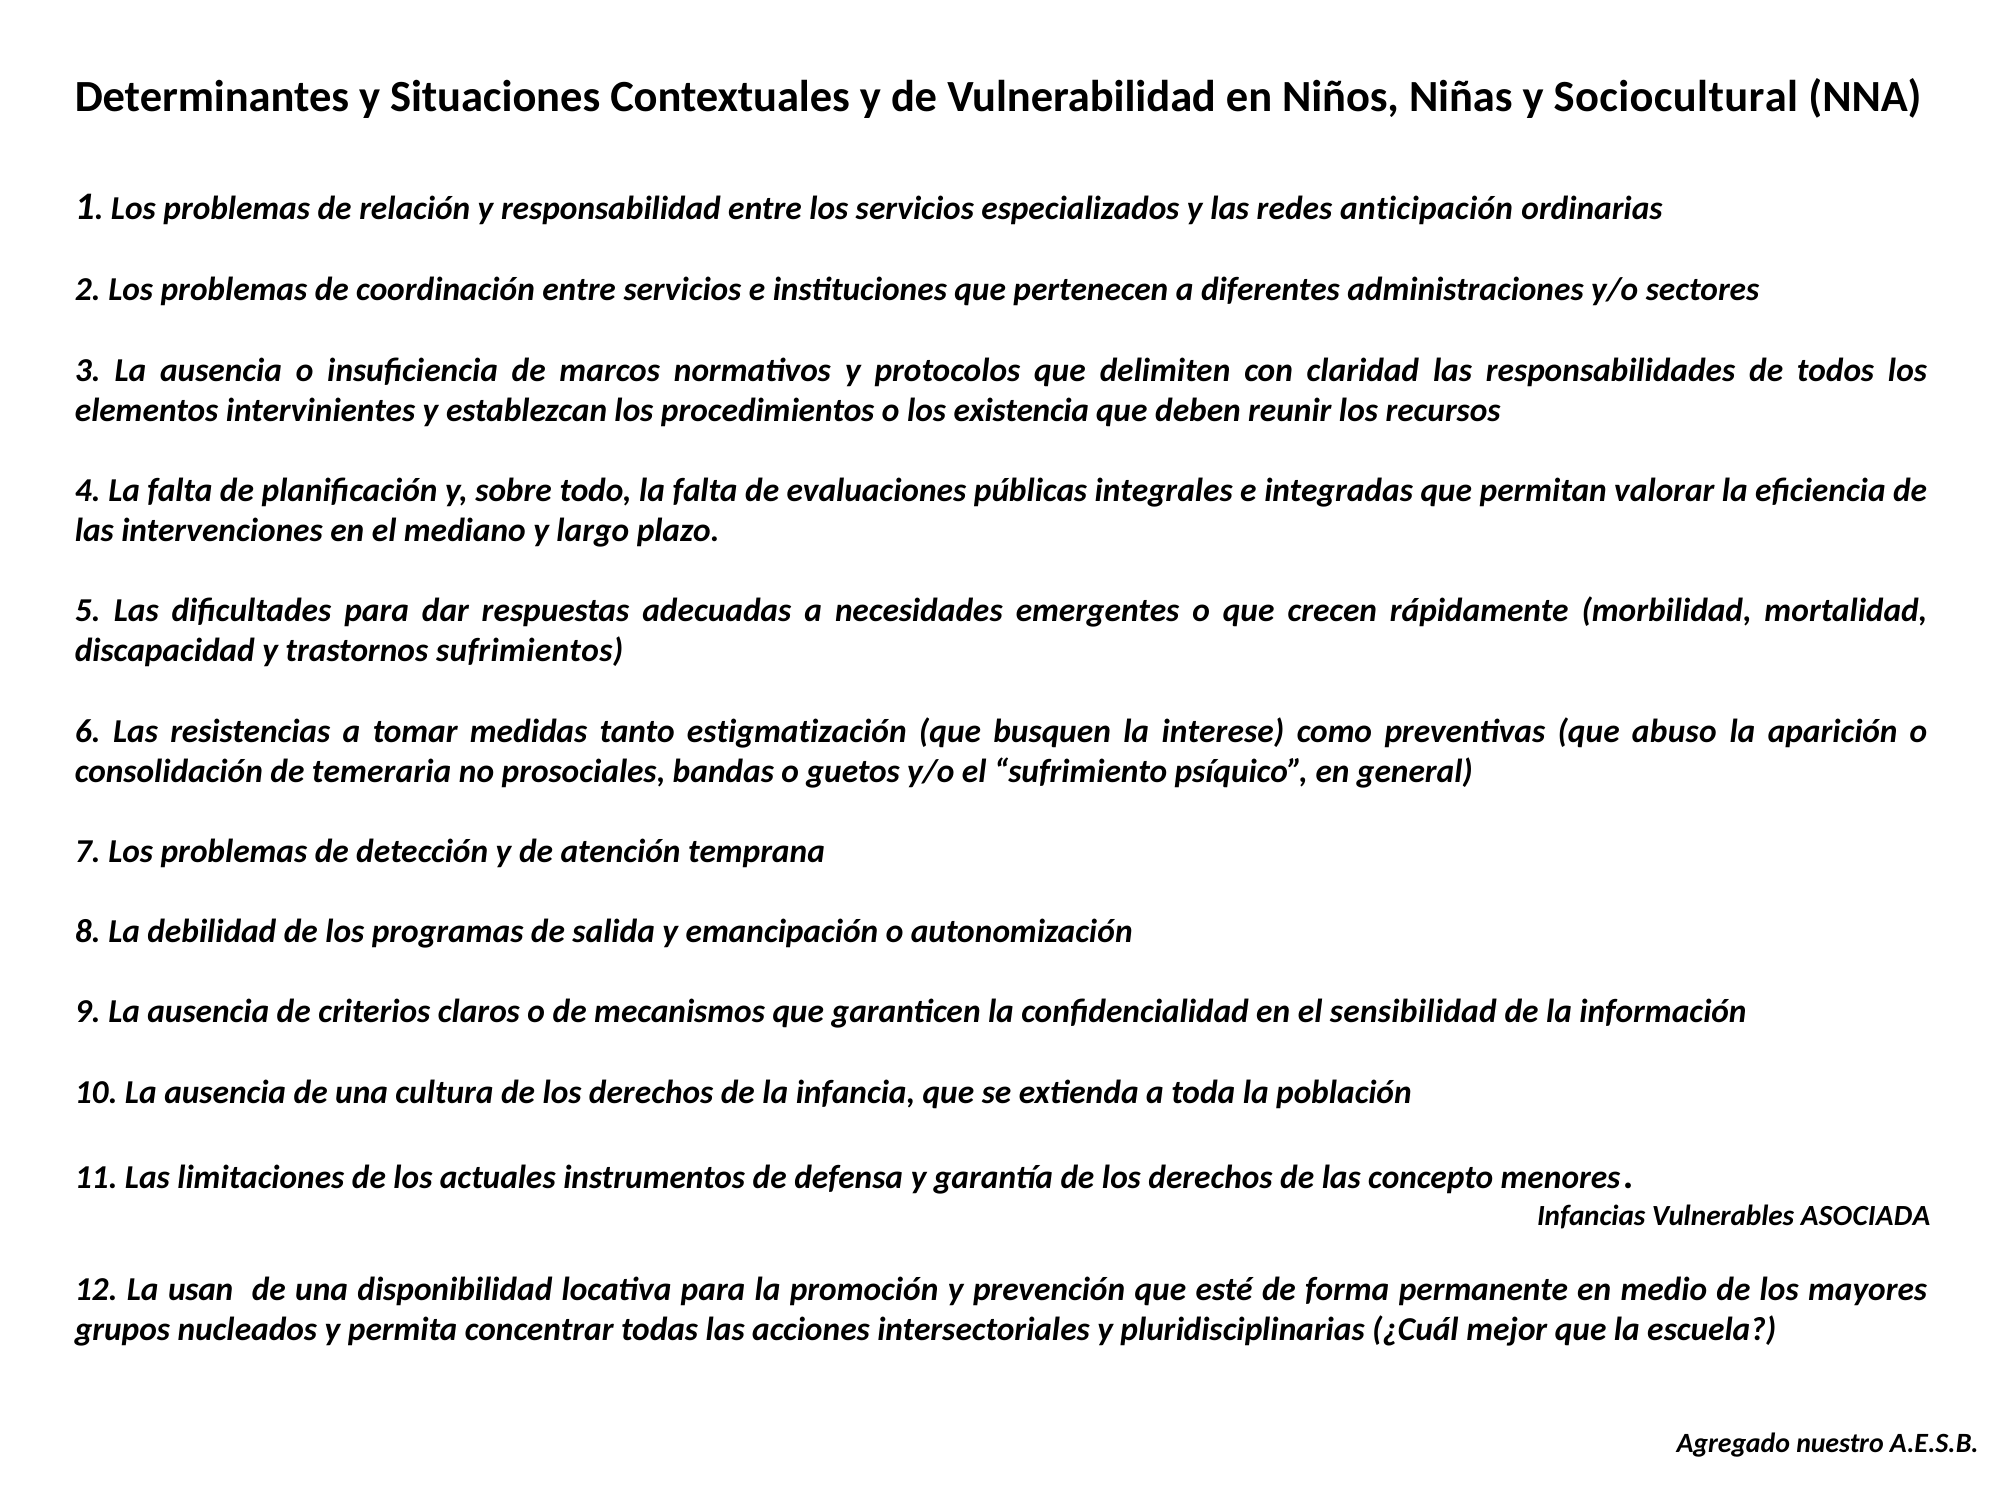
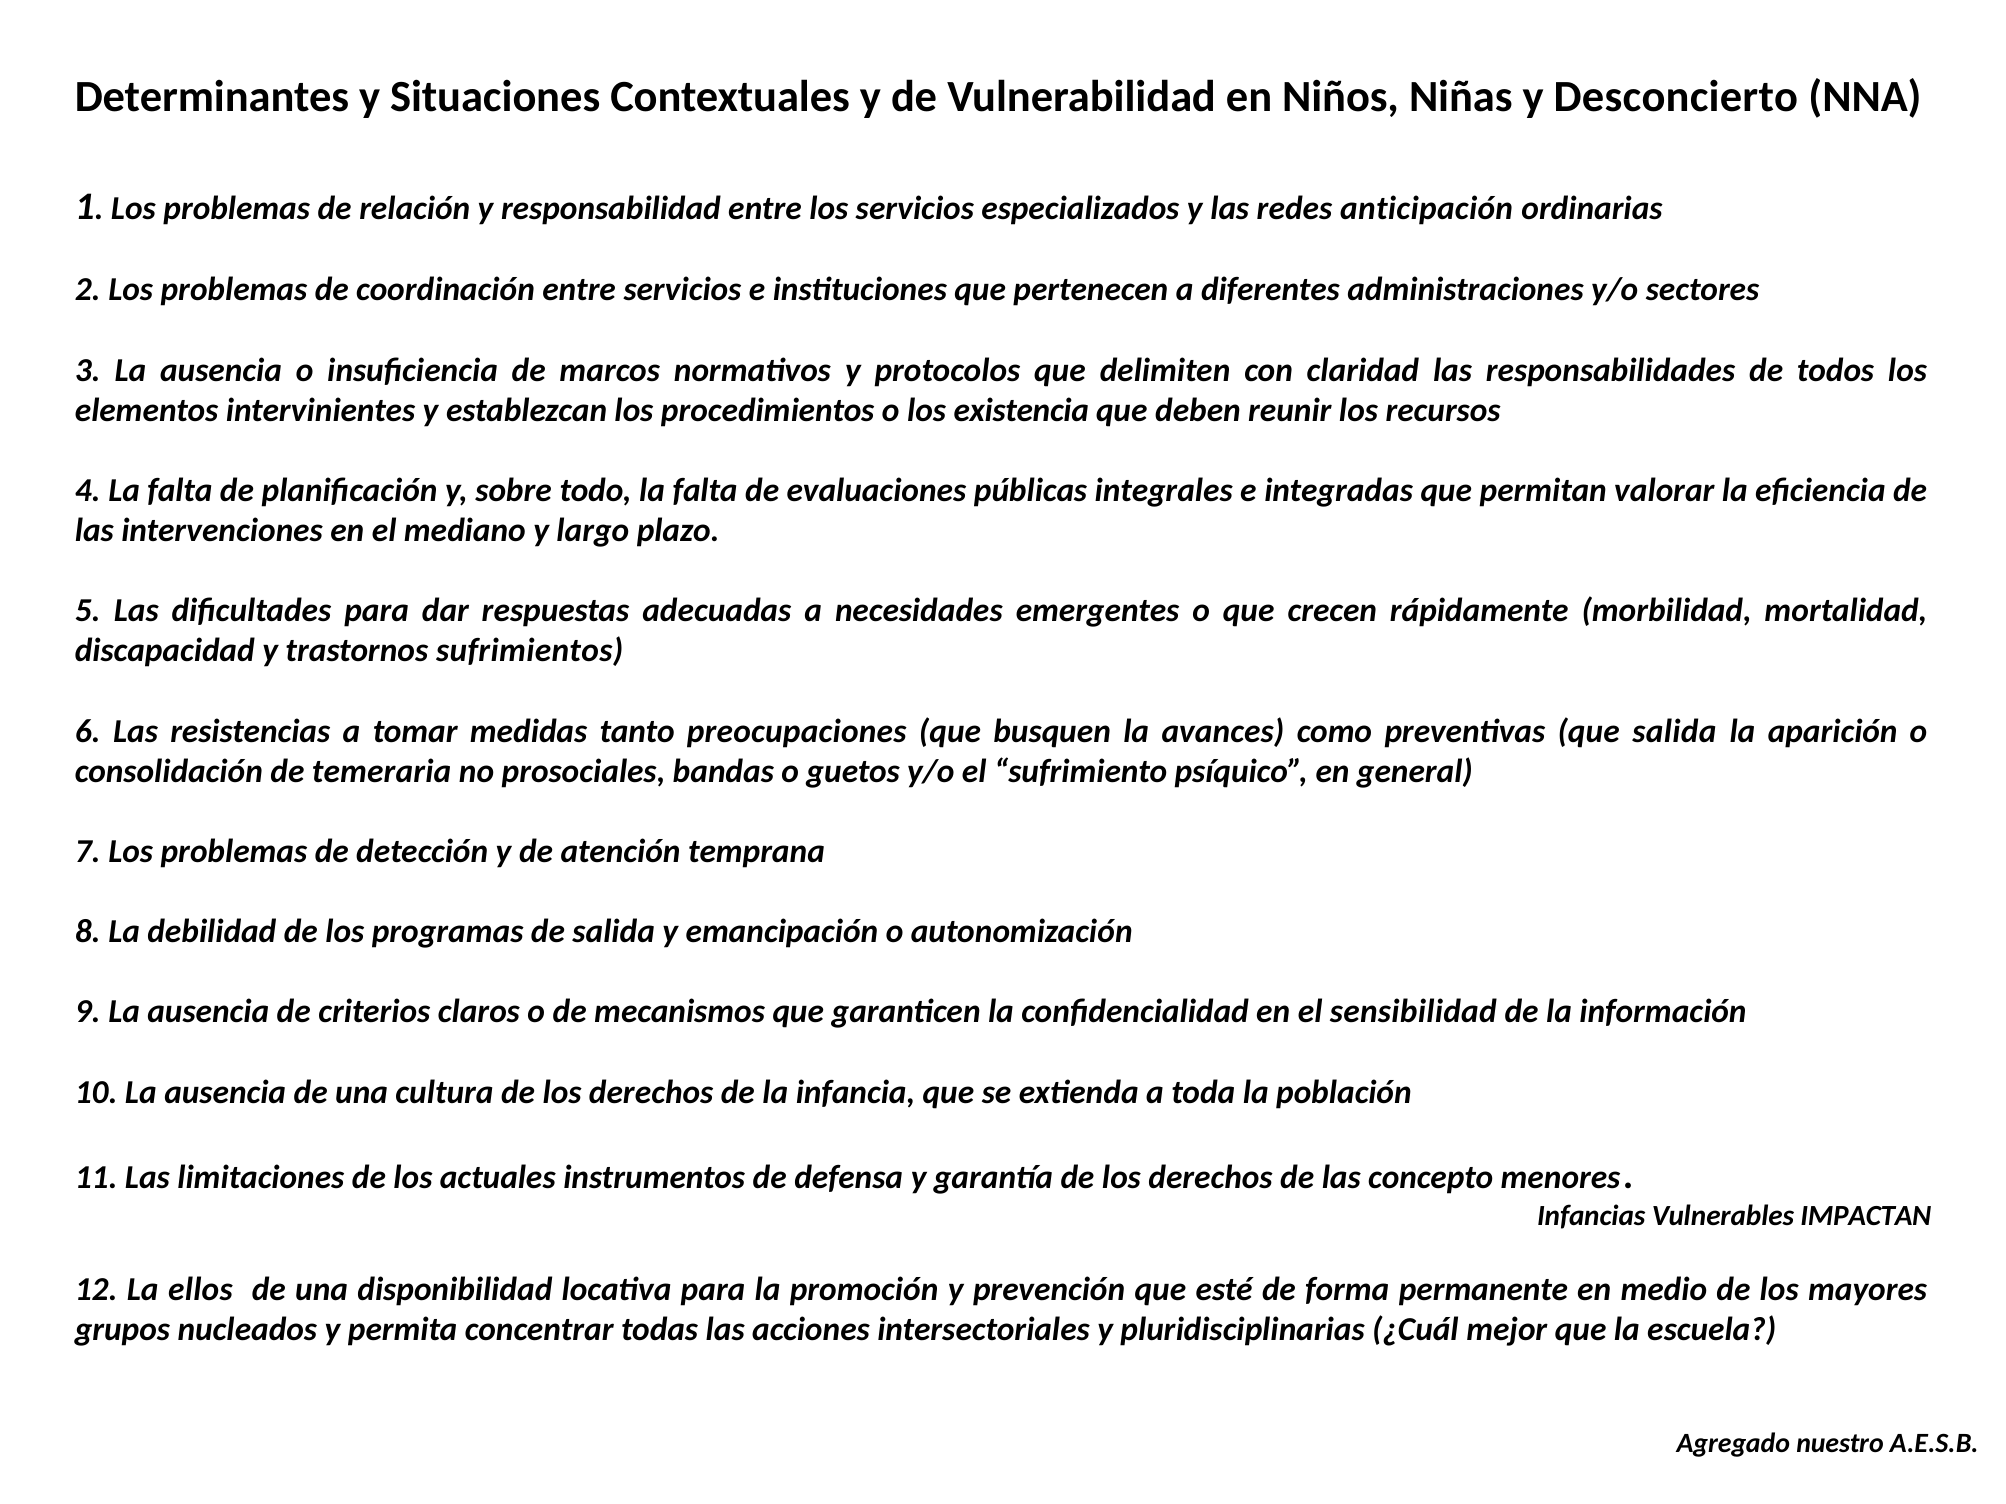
Sociocultural: Sociocultural -> Desconcierto
estigmatización: estigmatización -> preocupaciones
interese: interese -> avances
que abuso: abuso -> salida
ASOCIADA: ASOCIADA -> IMPACTAN
usan: usan -> ellos
